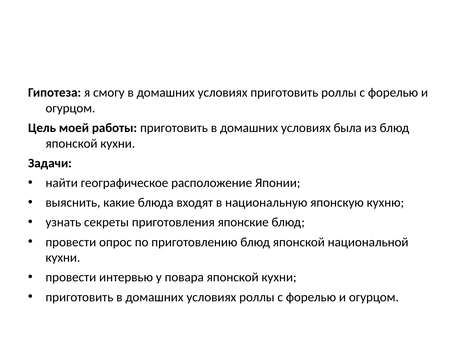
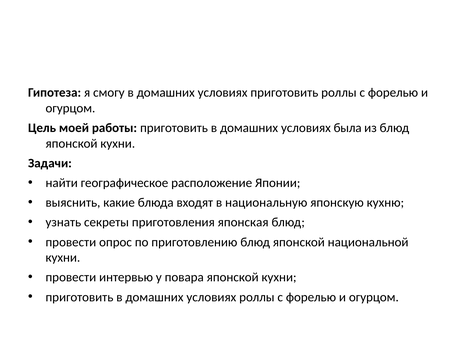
японские: японские -> японская
